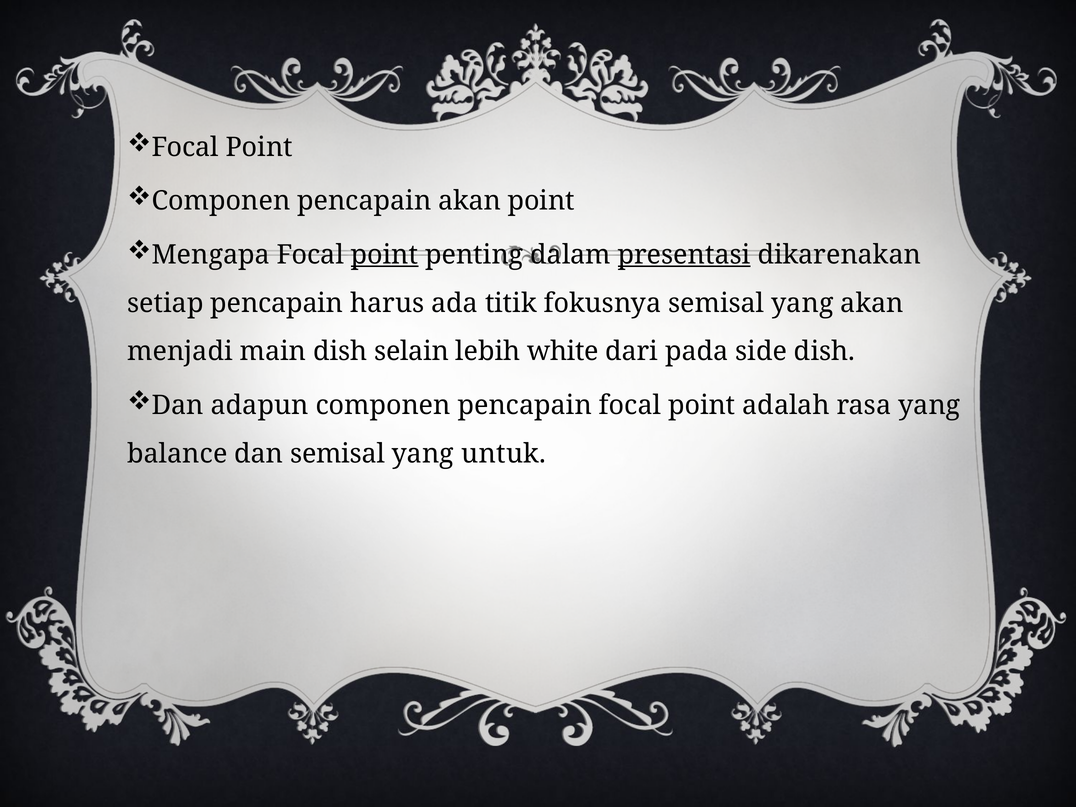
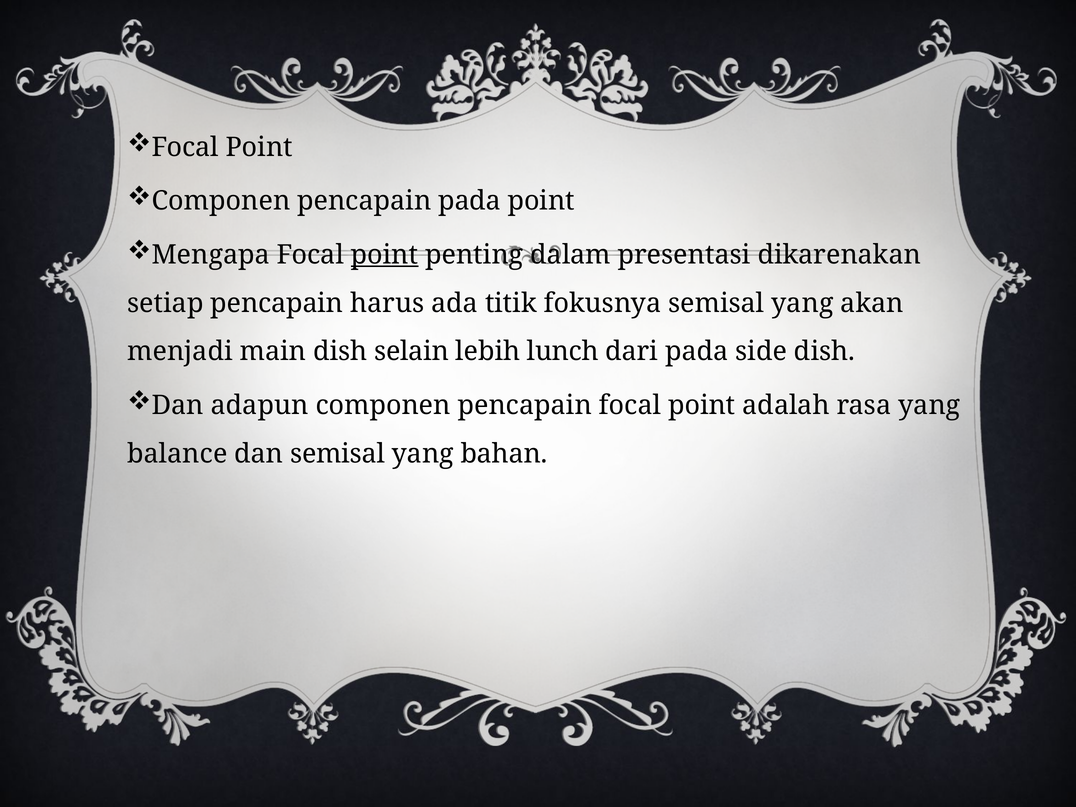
pencapain akan: akan -> pada
presentasi underline: present -> none
white: white -> lunch
untuk: untuk -> bahan
